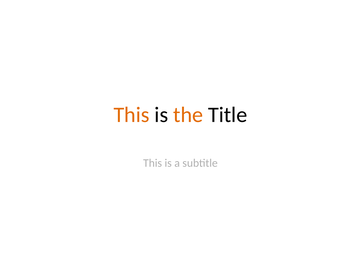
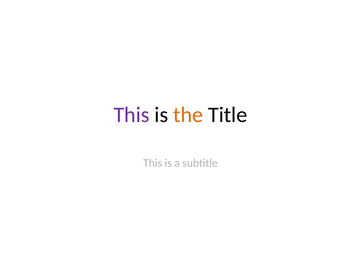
This at (131, 115) colour: orange -> purple
